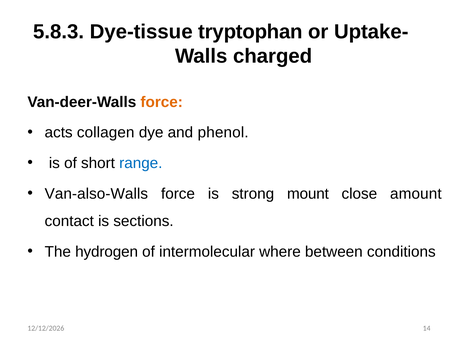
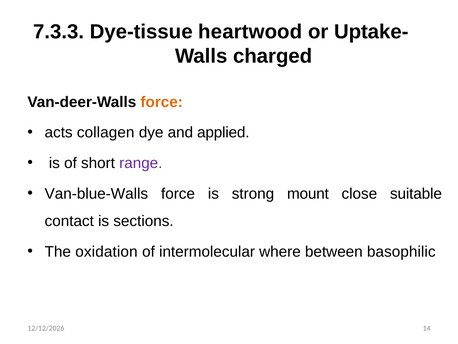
5.8.3: 5.8.3 -> 7.3.3
tryptophan: tryptophan -> heartwood
phenol: phenol -> applied
range colour: blue -> purple
Van-also-Walls: Van-also-Walls -> Van-blue-Walls
amount: amount -> suitable
hydrogen: hydrogen -> oxidation
conditions: conditions -> basophilic
